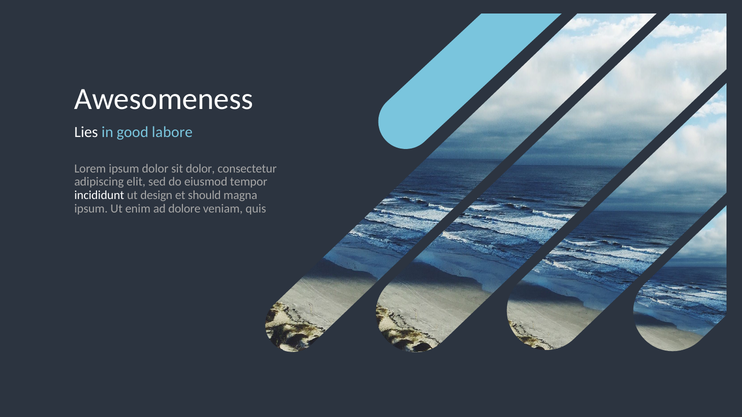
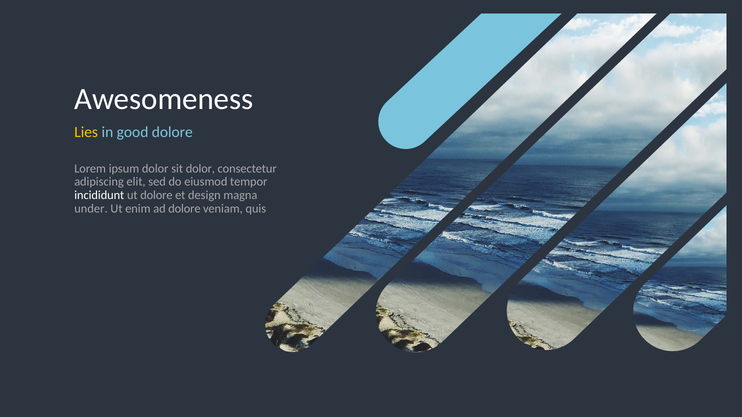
Lies colour: white -> yellow
good labore: labore -> dolore
ut design: design -> dolore
should: should -> design
ipsum at (91, 209): ipsum -> under
